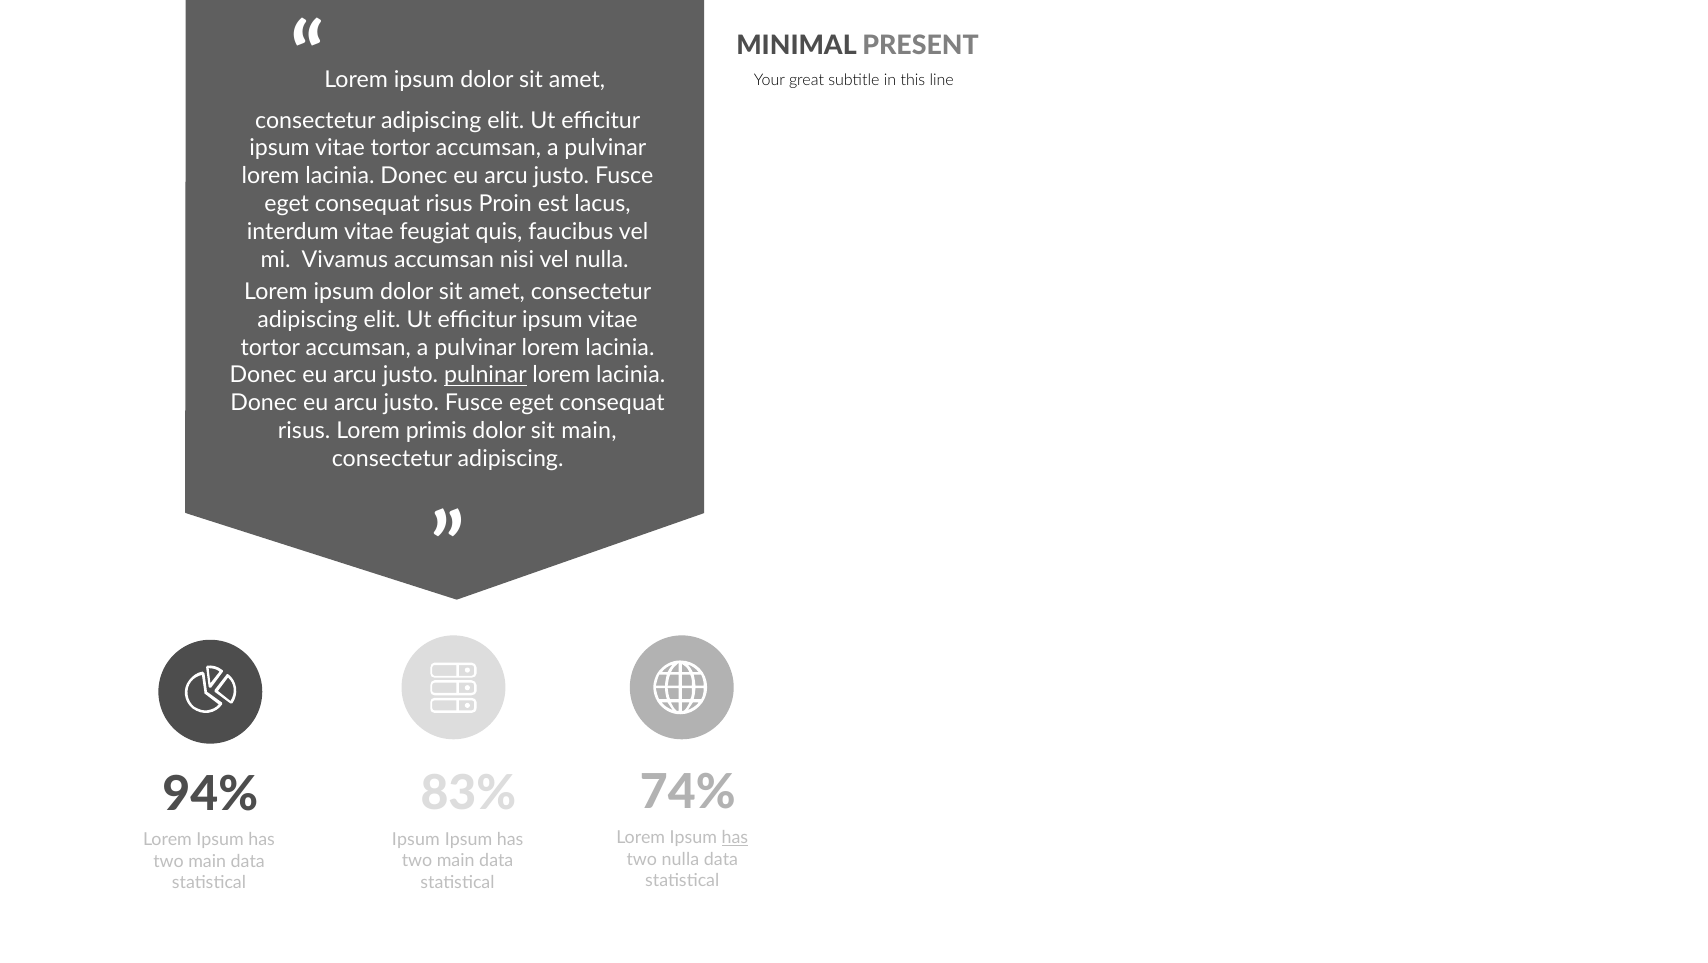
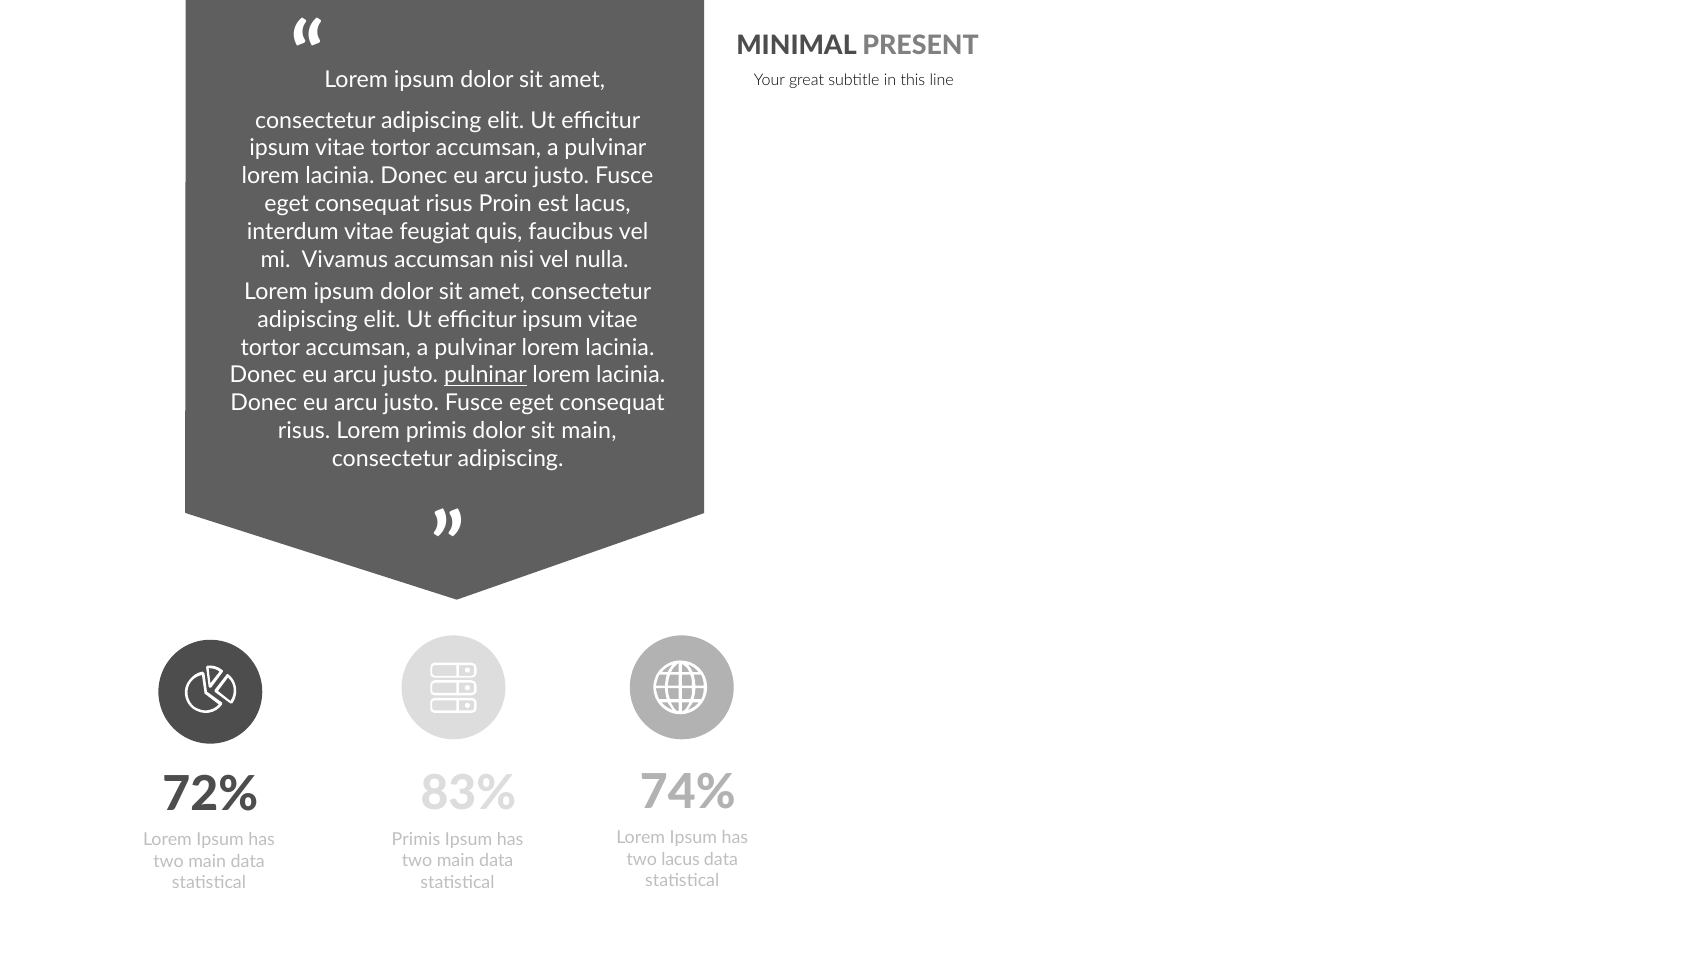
94%: 94% -> 72%
has at (735, 838) underline: present -> none
Ipsum at (416, 840): Ipsum -> Primis
two nulla: nulla -> lacus
